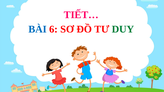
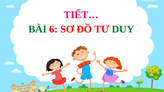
BÀI colour: blue -> green
